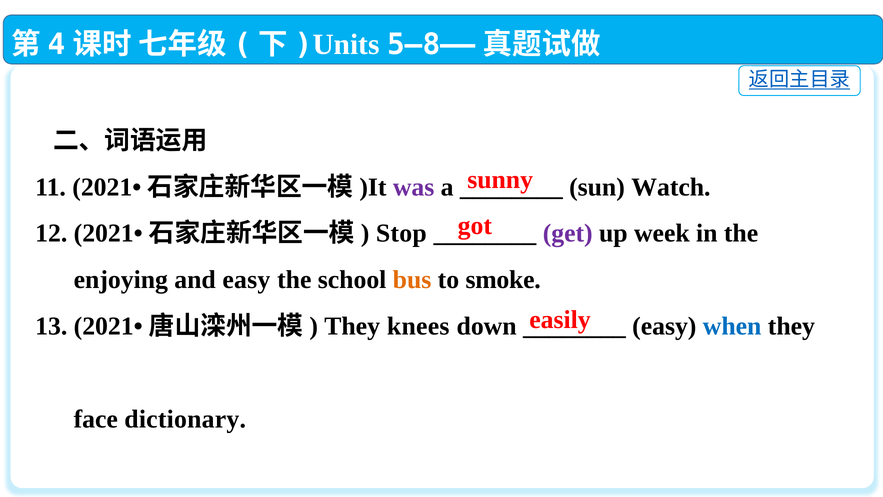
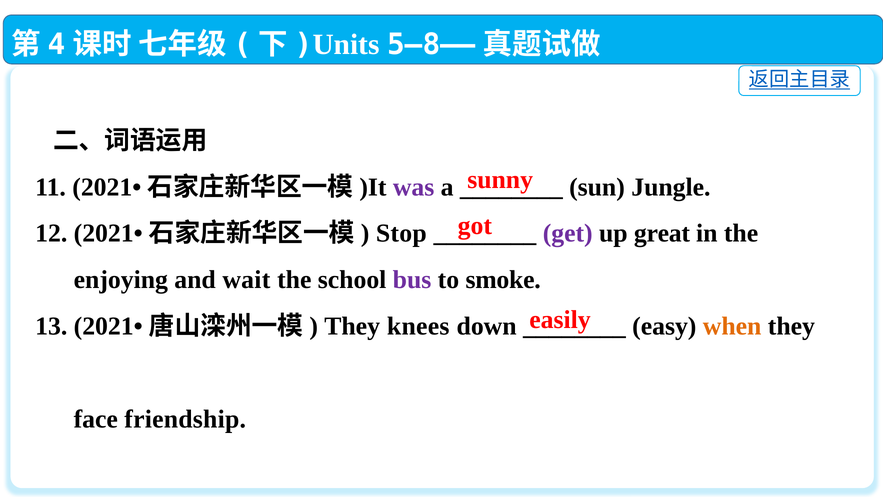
Watch: Watch -> Jungle
week: week -> great
and easy: easy -> wait
bus colour: orange -> purple
when colour: blue -> orange
dictionary: dictionary -> friendship
